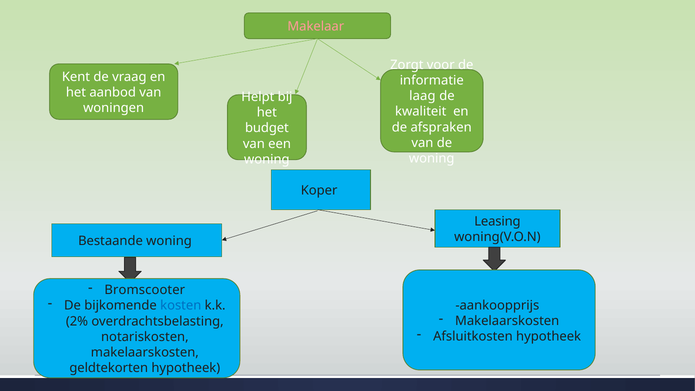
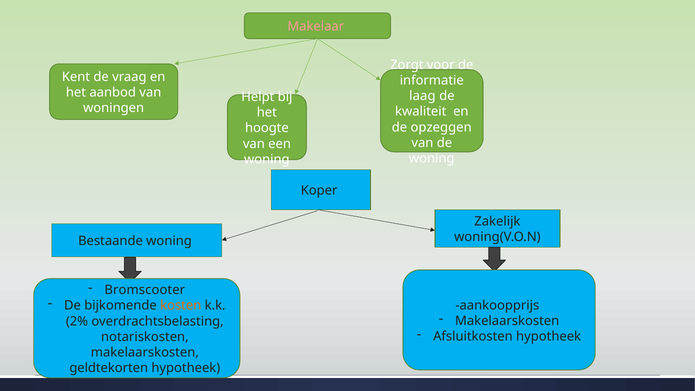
afspraken: afspraken -> opzeggen
budget: budget -> hoogte
Leasing: Leasing -> Zakelijk
kosten colour: blue -> orange
